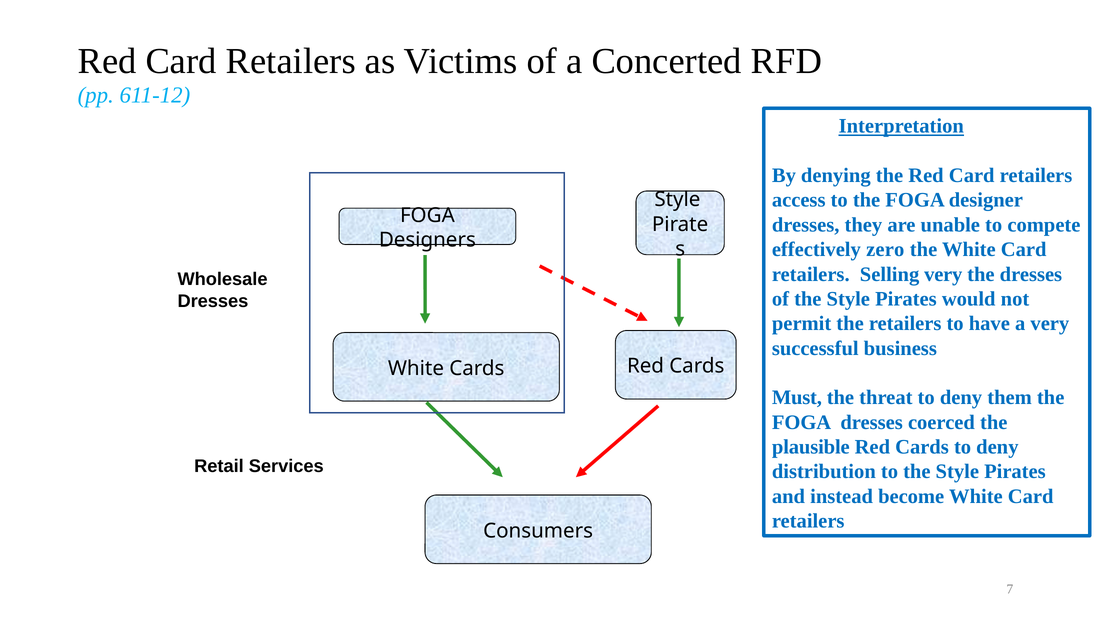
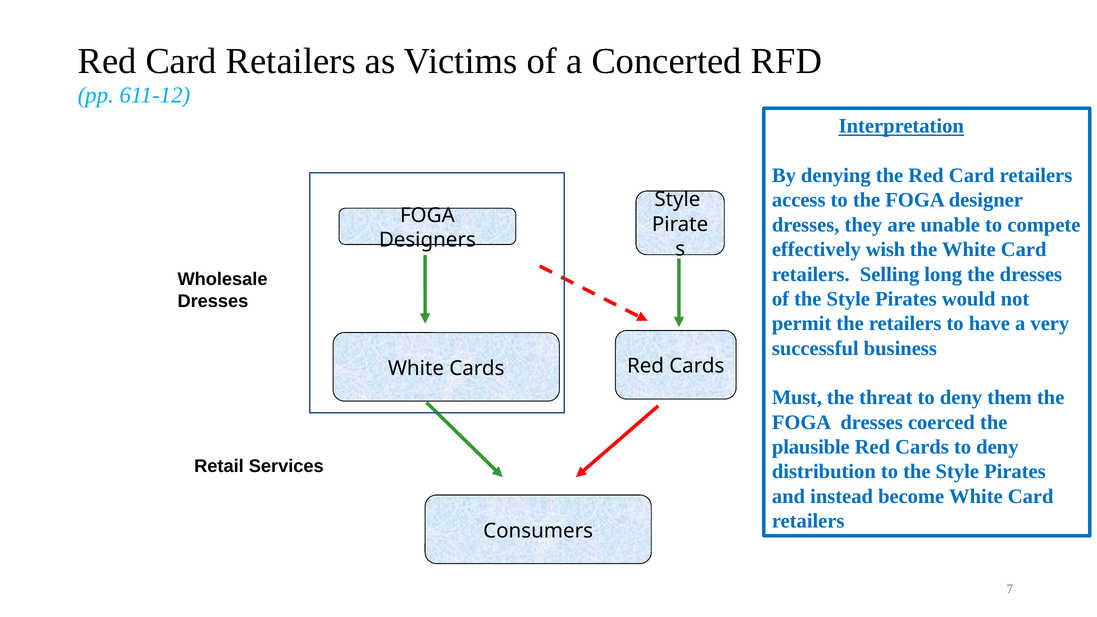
zero: zero -> wish
Selling very: very -> long
